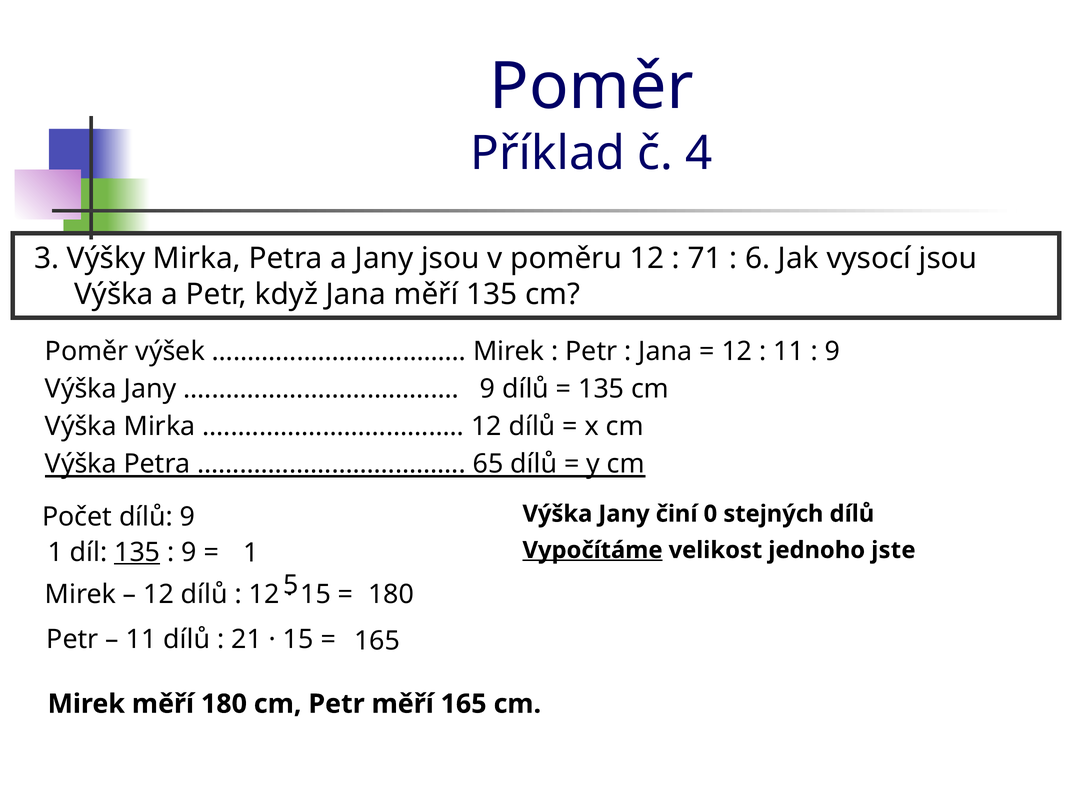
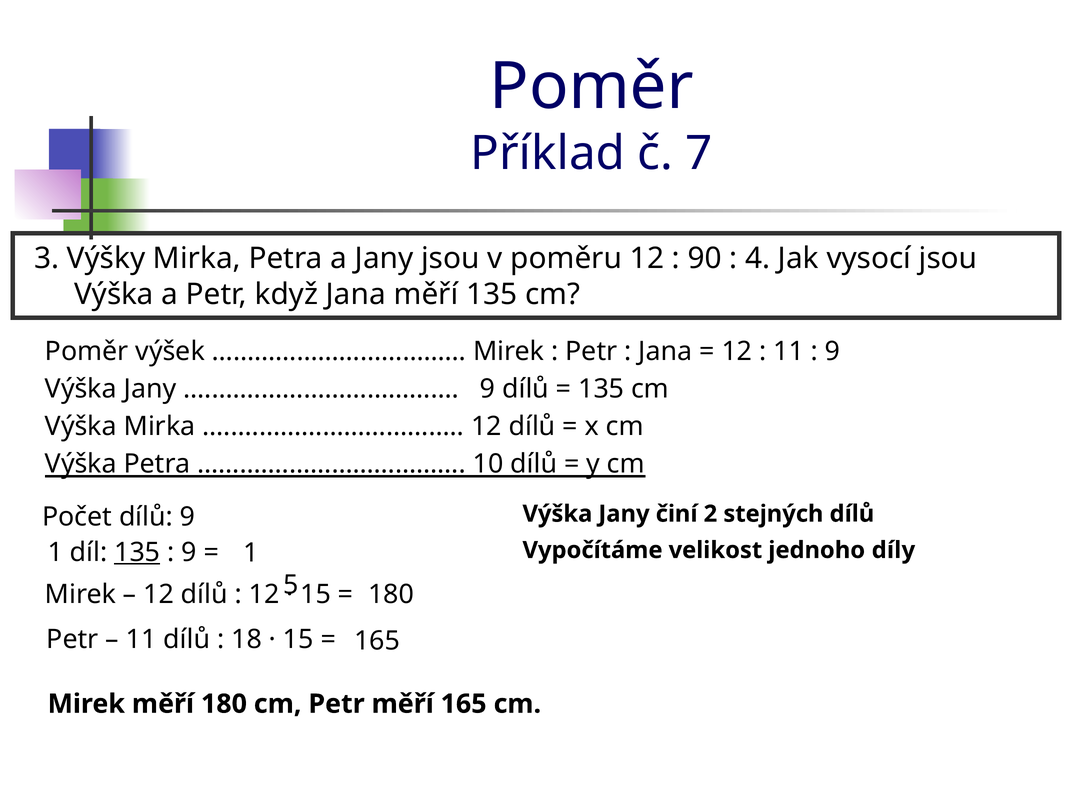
4: 4 -> 7
71: 71 -> 90
6: 6 -> 4
65: 65 -> 10
0: 0 -> 2
Vypočítáme underline: present -> none
jste: jste -> díly
21: 21 -> 18
